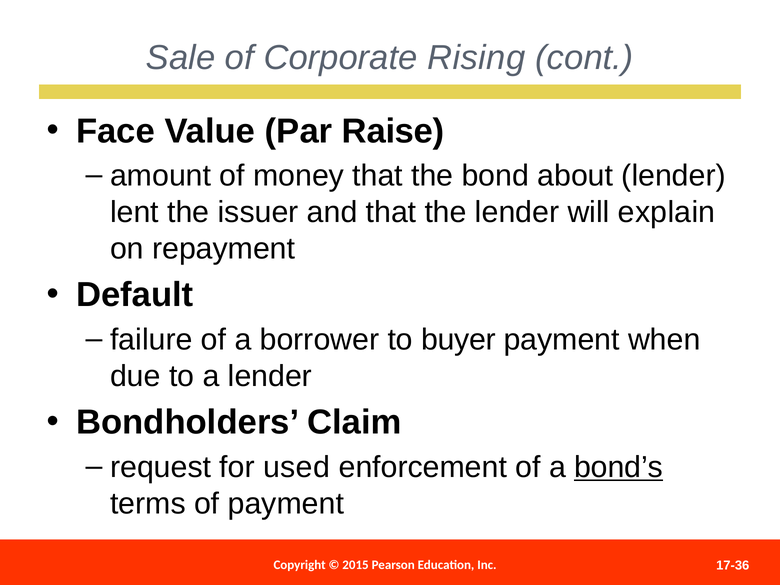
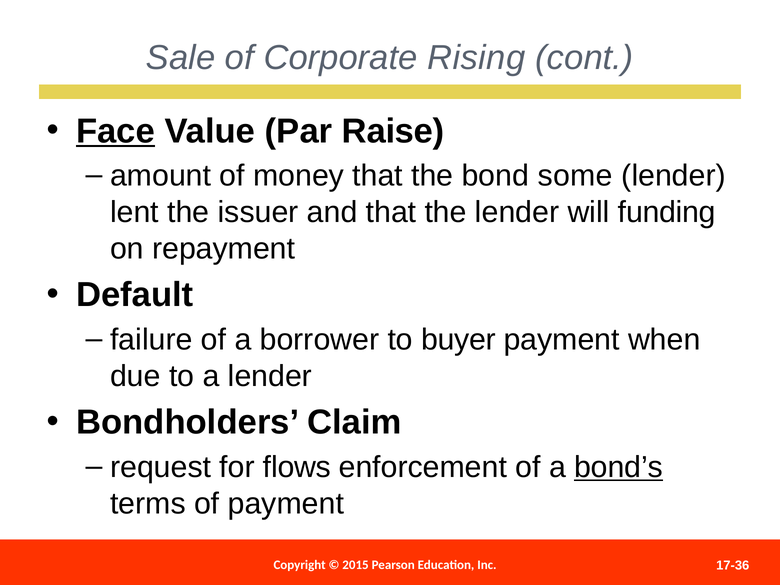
Face underline: none -> present
about: about -> some
explain: explain -> funding
used: used -> flows
